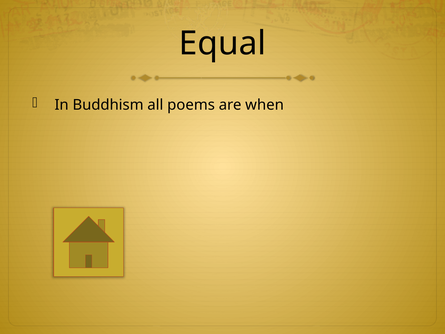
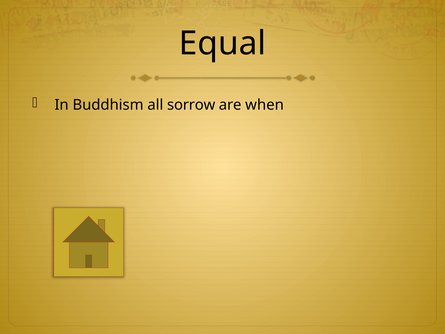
poems: poems -> sorrow
